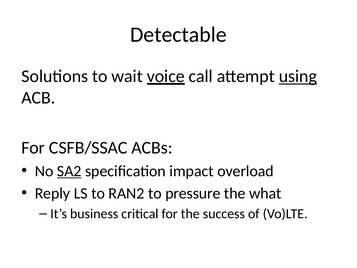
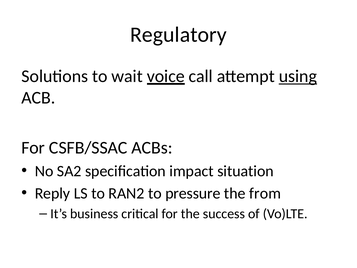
Detectable: Detectable -> Regulatory
SA2 underline: present -> none
overload: overload -> situation
what: what -> from
